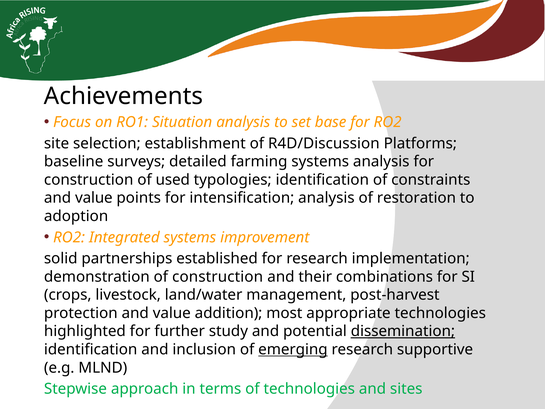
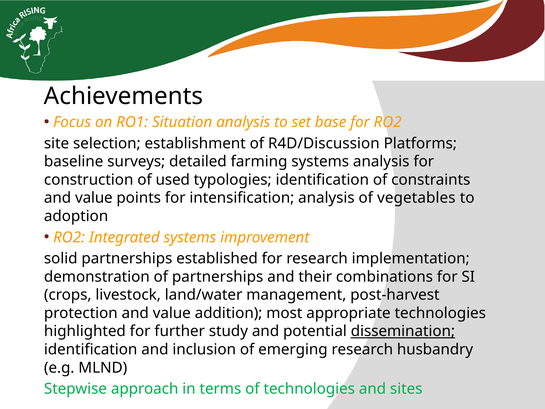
restoration: restoration -> vegetables
of construction: construction -> partnerships
emerging underline: present -> none
supportive: supportive -> husbandry
